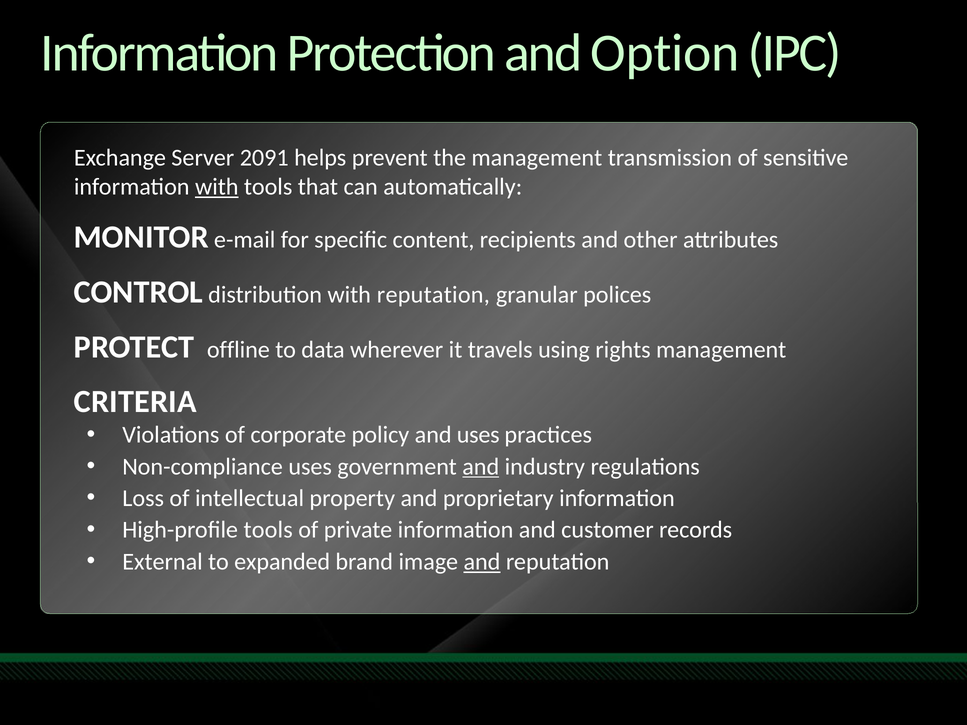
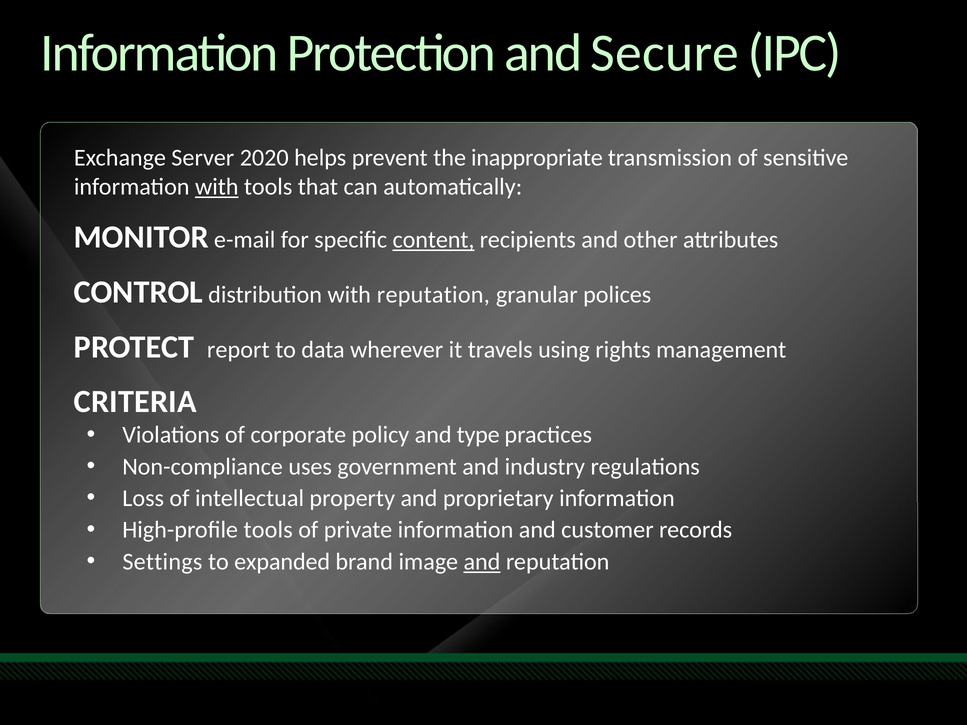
Option: Option -> Secure
2091: 2091 -> 2020
the management: management -> inappropriate
content underline: none -> present
offline: offline -> report
and uses: uses -> type
and at (481, 467) underline: present -> none
External: External -> Settings
